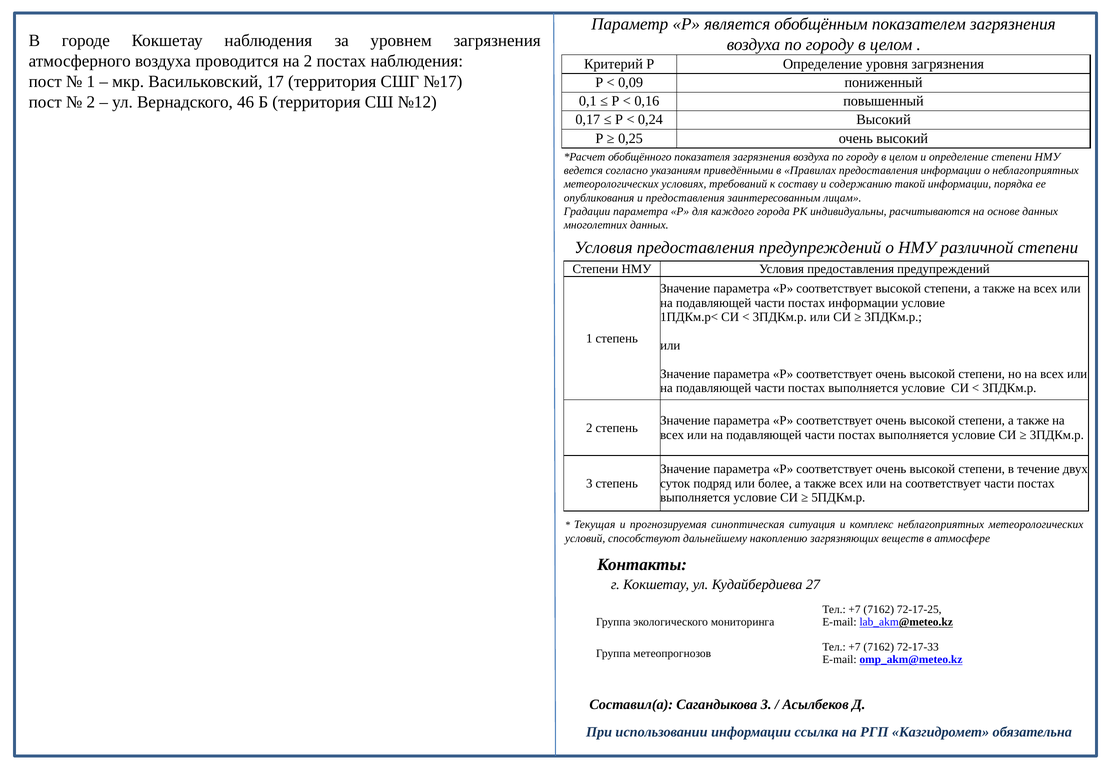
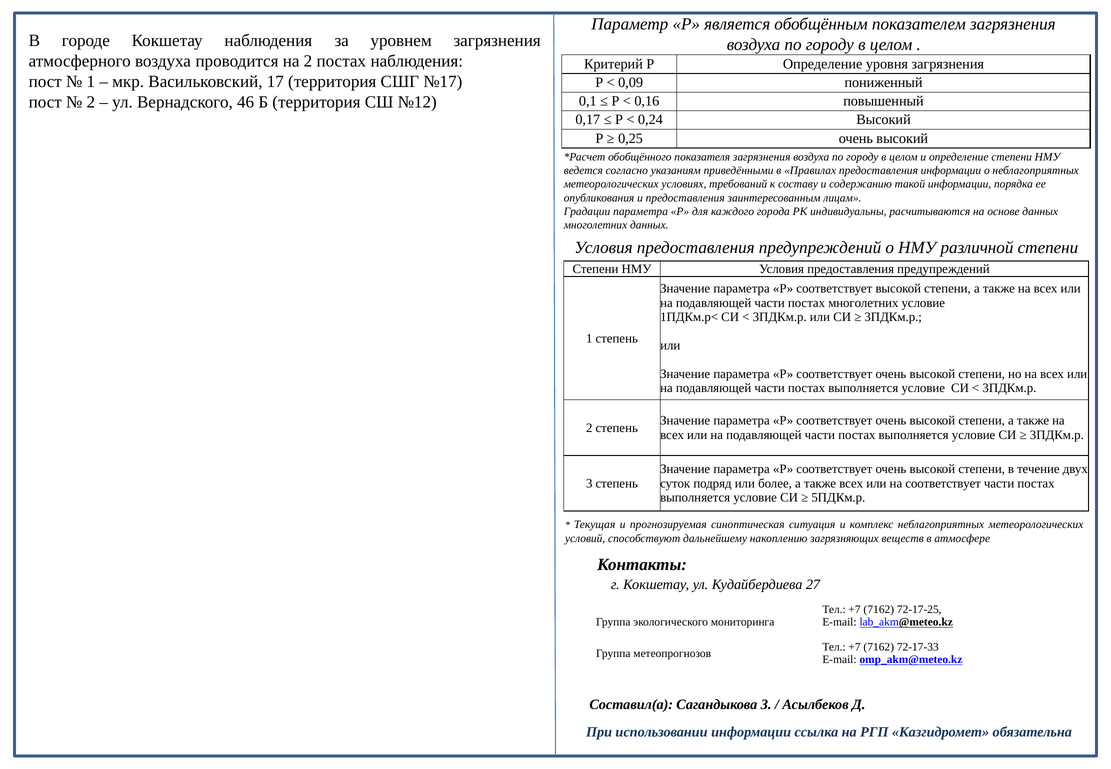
постах информации: информации -> многолетних
